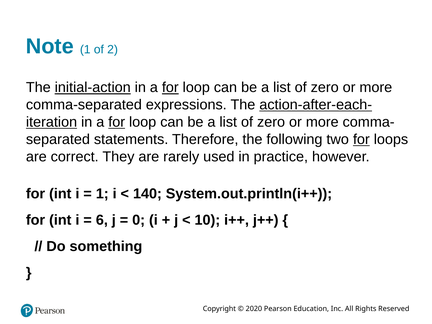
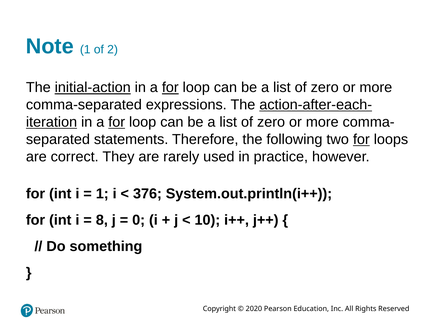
140: 140 -> 376
6: 6 -> 8
